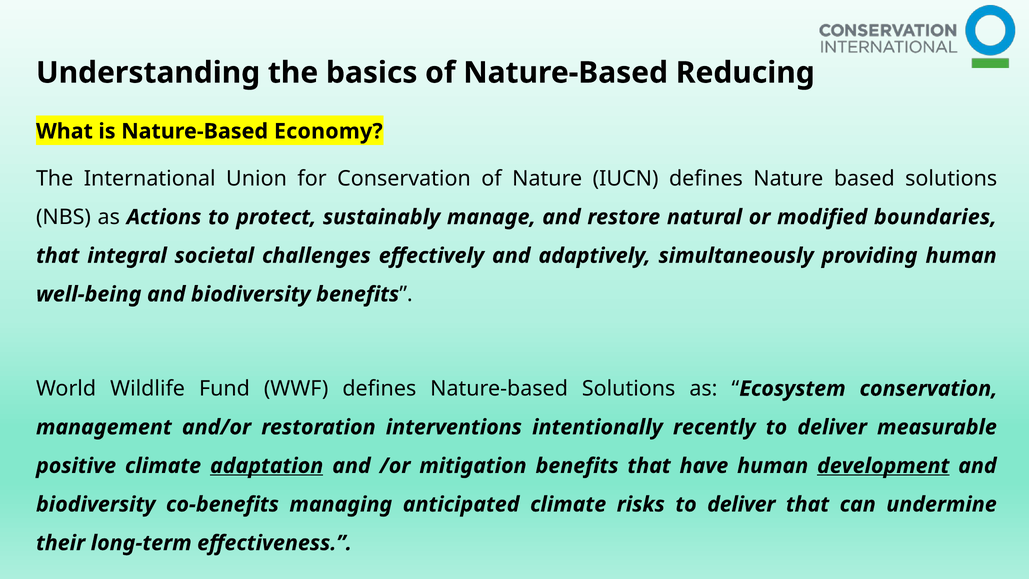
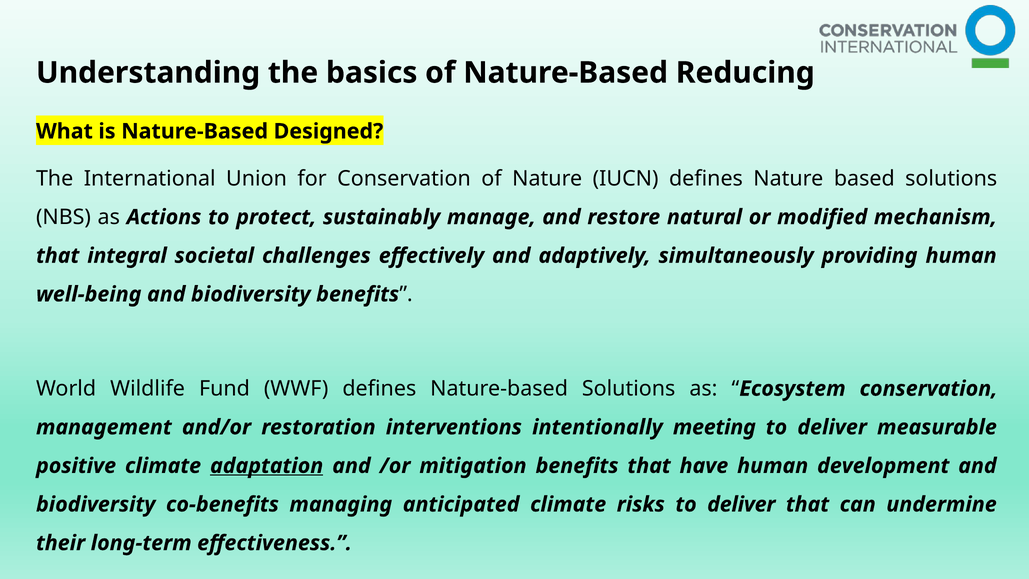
Economy: Economy -> Designed
boundaries: boundaries -> mechanism
recently: recently -> meeting
development underline: present -> none
